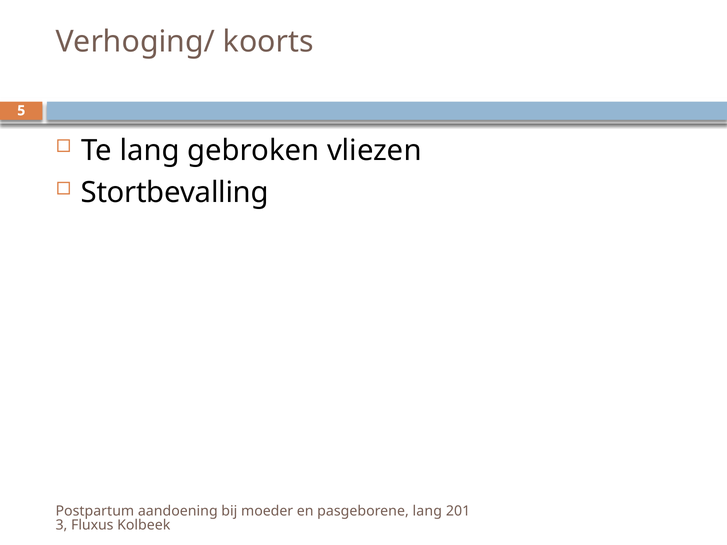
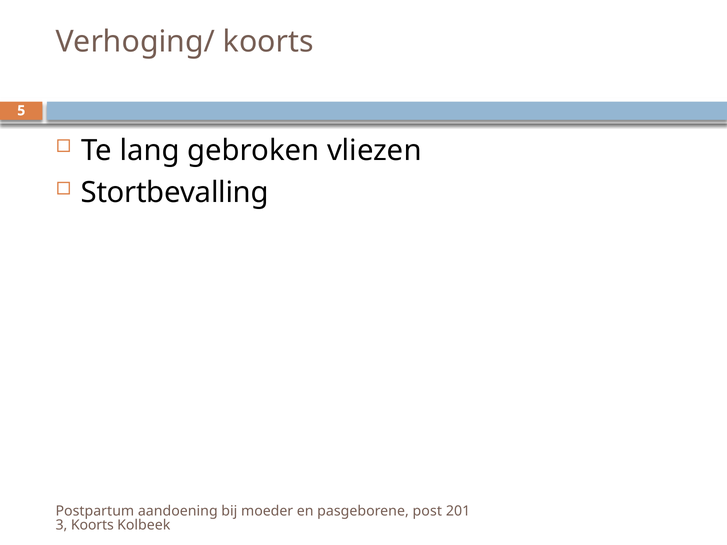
pasgeborene lang: lang -> post
Fluxus at (92, 525): Fluxus -> Koorts
